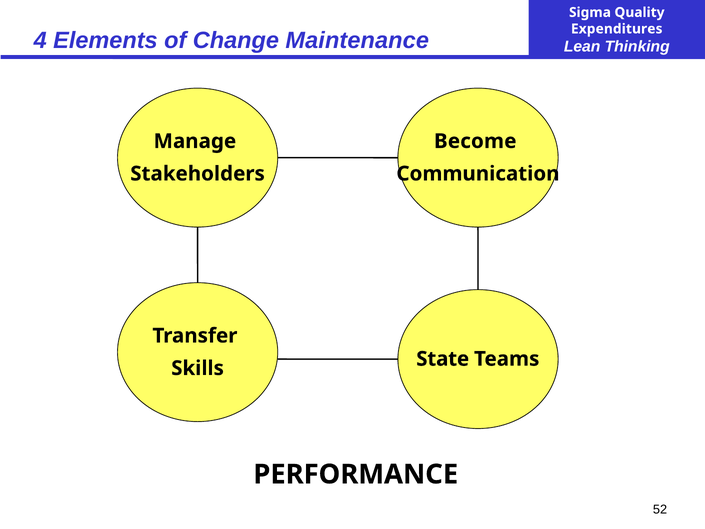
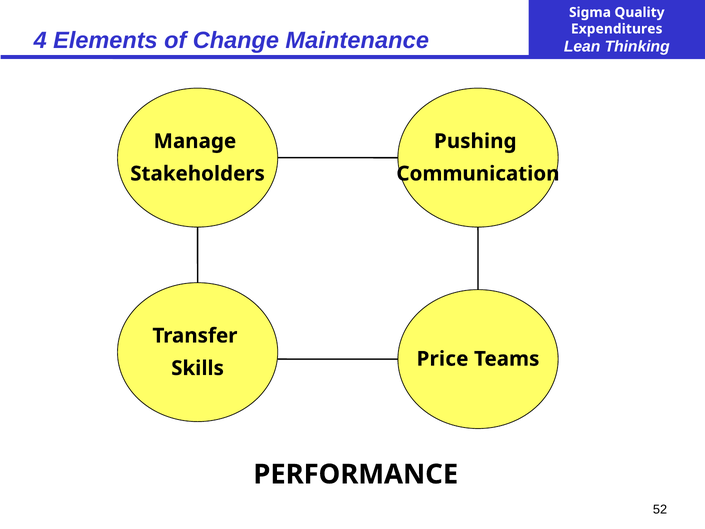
Become: Become -> Pushing
State: State -> Price
